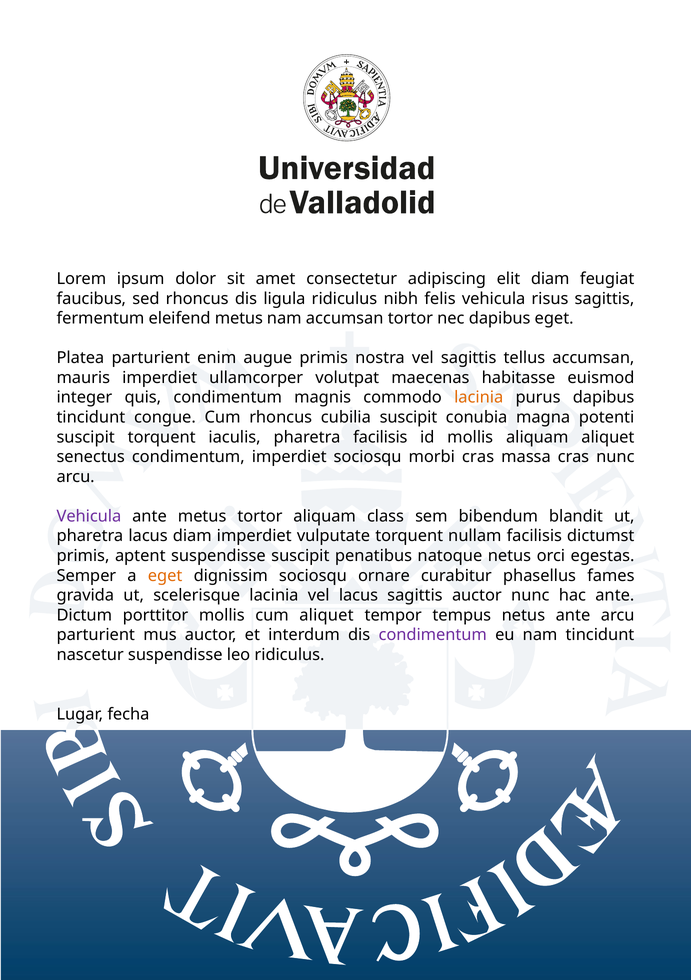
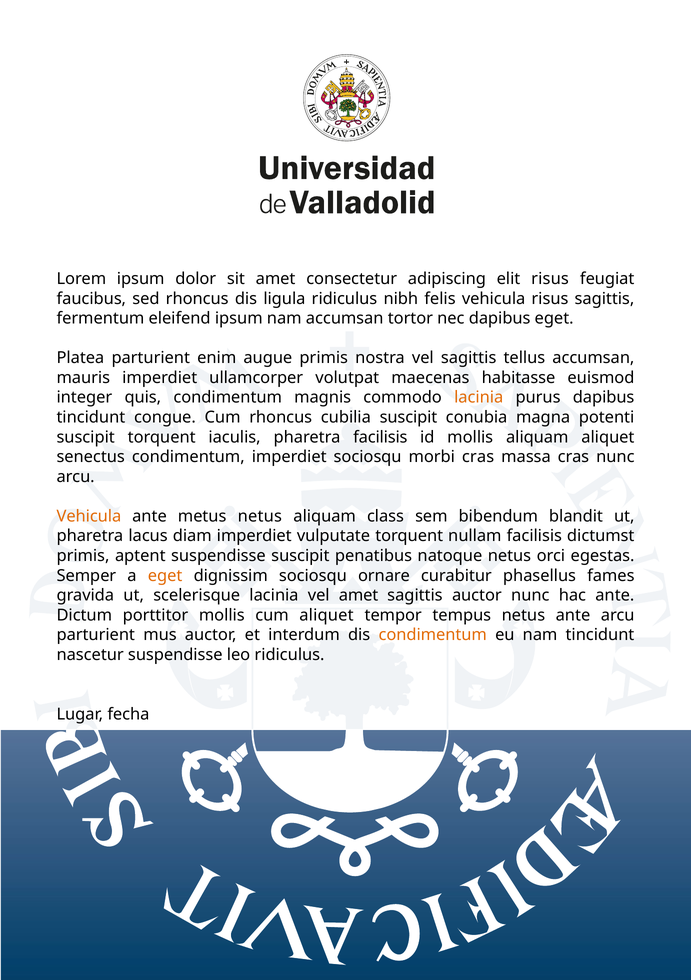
elit diam: diam -> risus
eleifend metus: metus -> ipsum
Vehicula at (89, 516) colour: purple -> orange
metus tortor: tortor -> netus
vel lacus: lacus -> amet
condimentum at (433, 635) colour: purple -> orange
